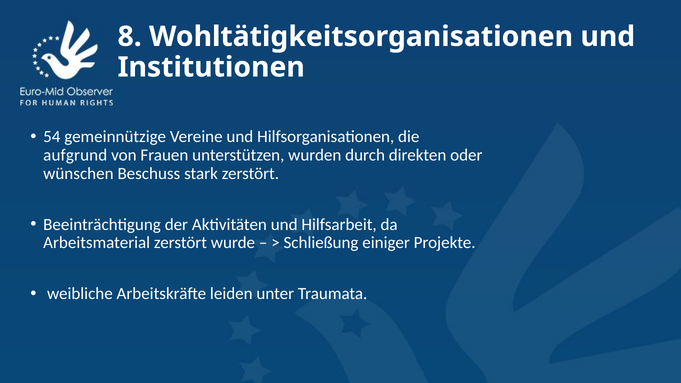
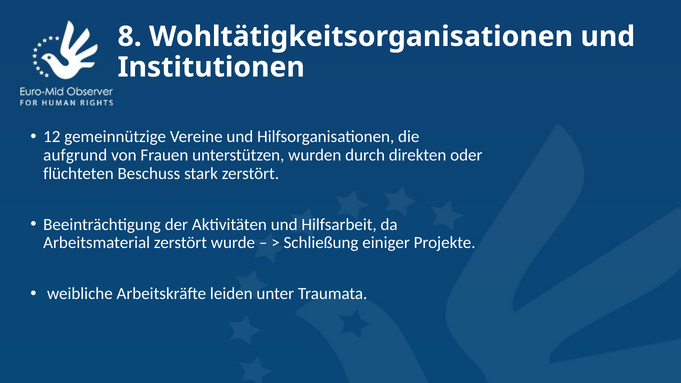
54: 54 -> 12
wünschen: wünschen -> flüchteten
